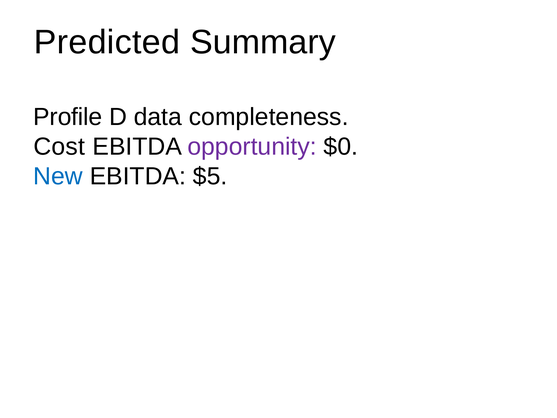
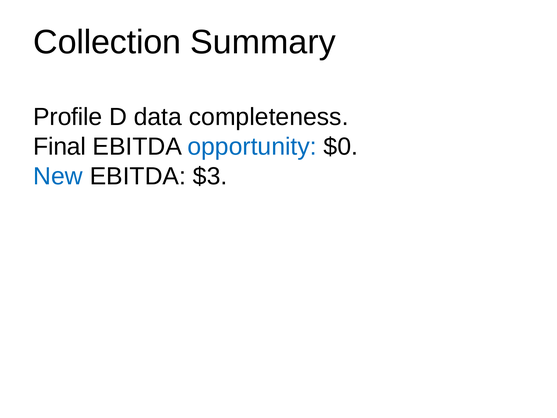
Predicted: Predicted -> Collection
Cost: Cost -> Final
opportunity colour: purple -> blue
$5: $5 -> $3
